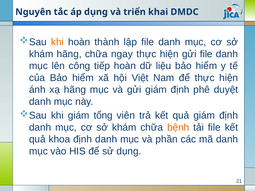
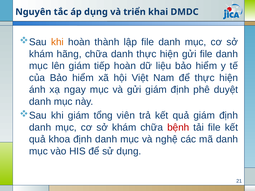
chữa ngay: ngay -> danh
lên công: công -> giám
xạ hãng: hãng -> ngay
bệnh colour: orange -> red
phần: phần -> nghệ
